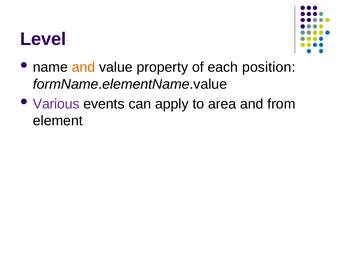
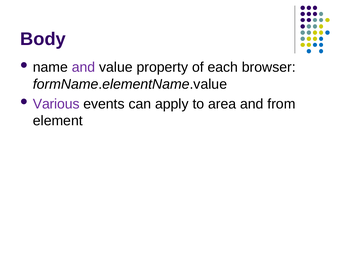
Level: Level -> Body
and at (84, 67) colour: orange -> purple
position: position -> browser
